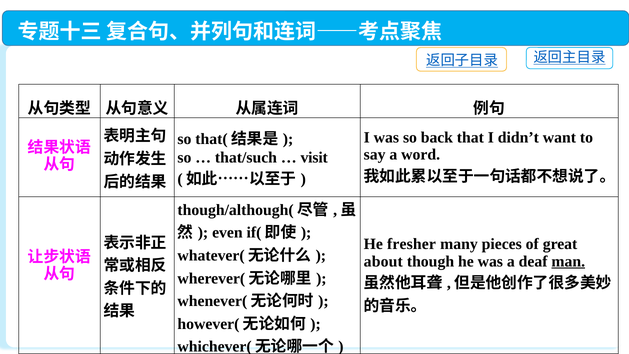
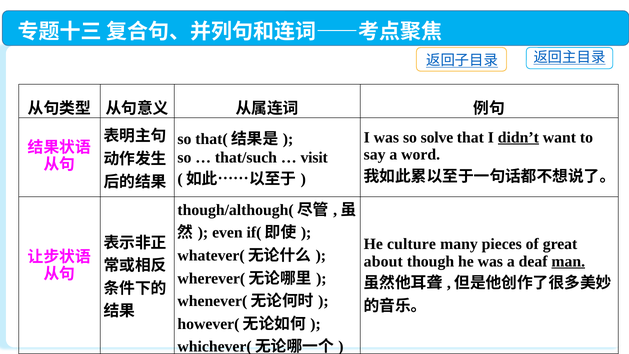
back: back -> solve
didn’t underline: none -> present
fresher: fresher -> culture
